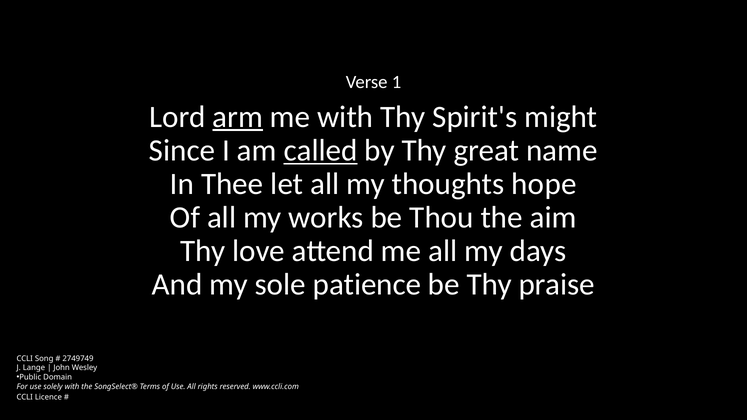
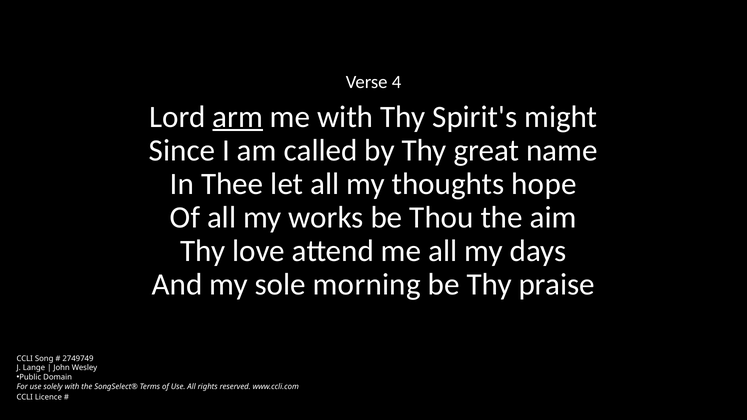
1: 1 -> 4
called underline: present -> none
patience: patience -> morning
